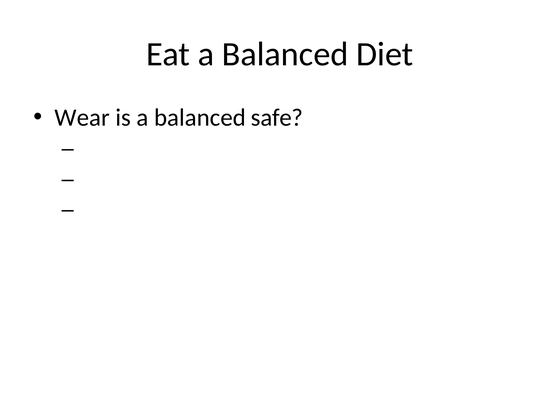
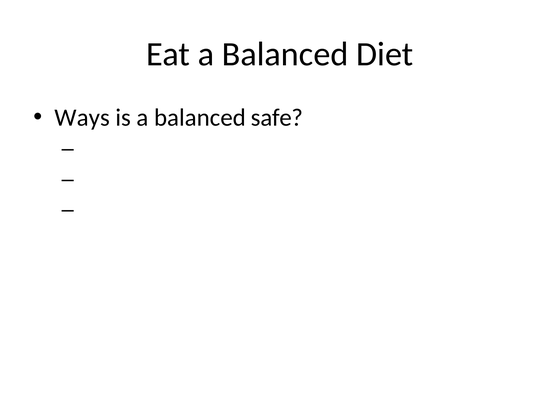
Wear: Wear -> Ways
